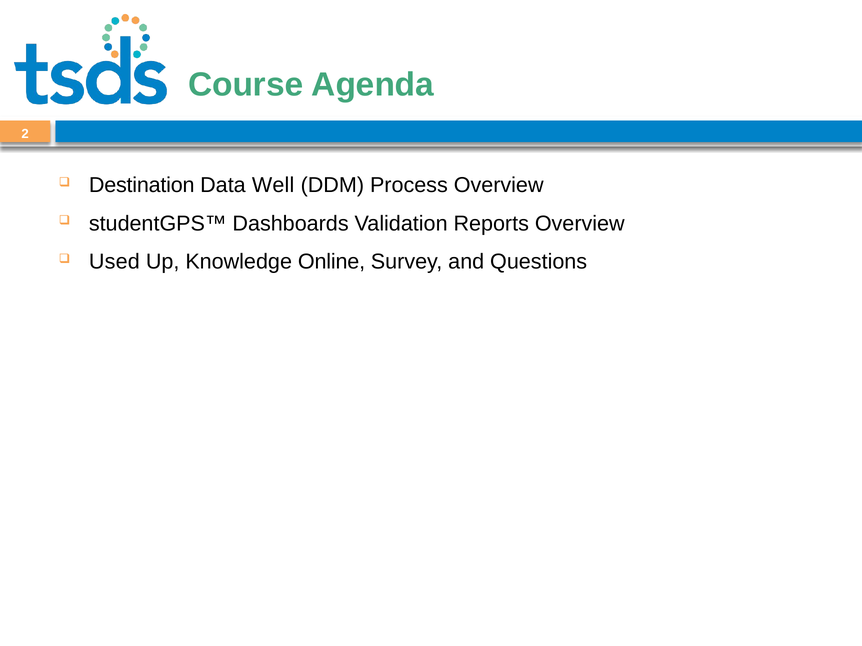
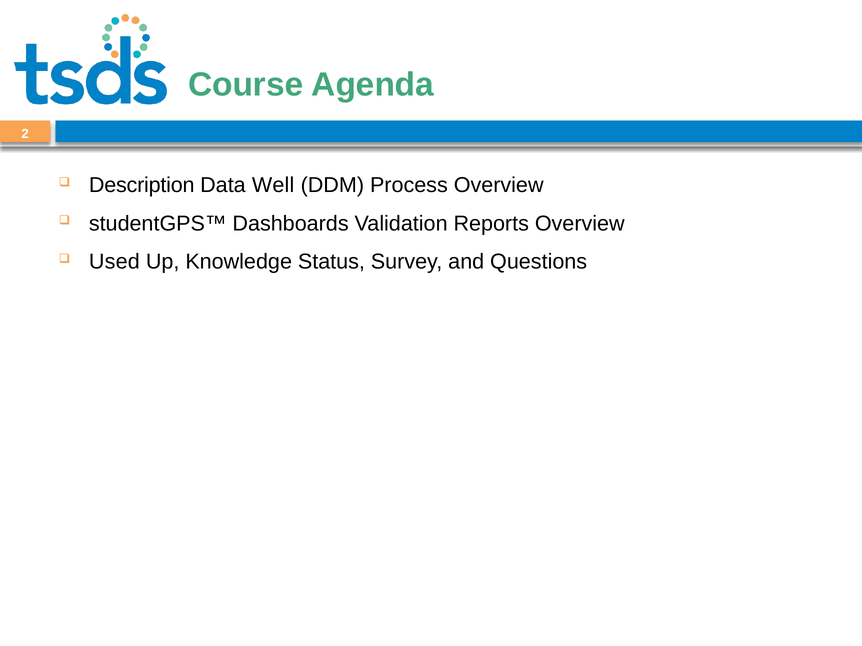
Destination: Destination -> Description
Online: Online -> Status
